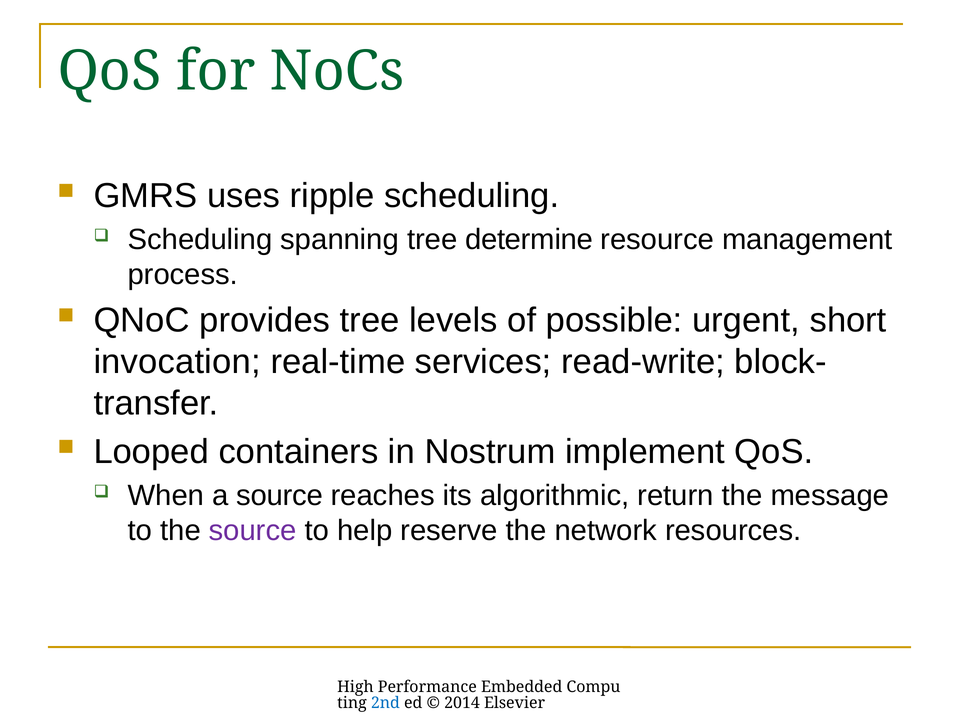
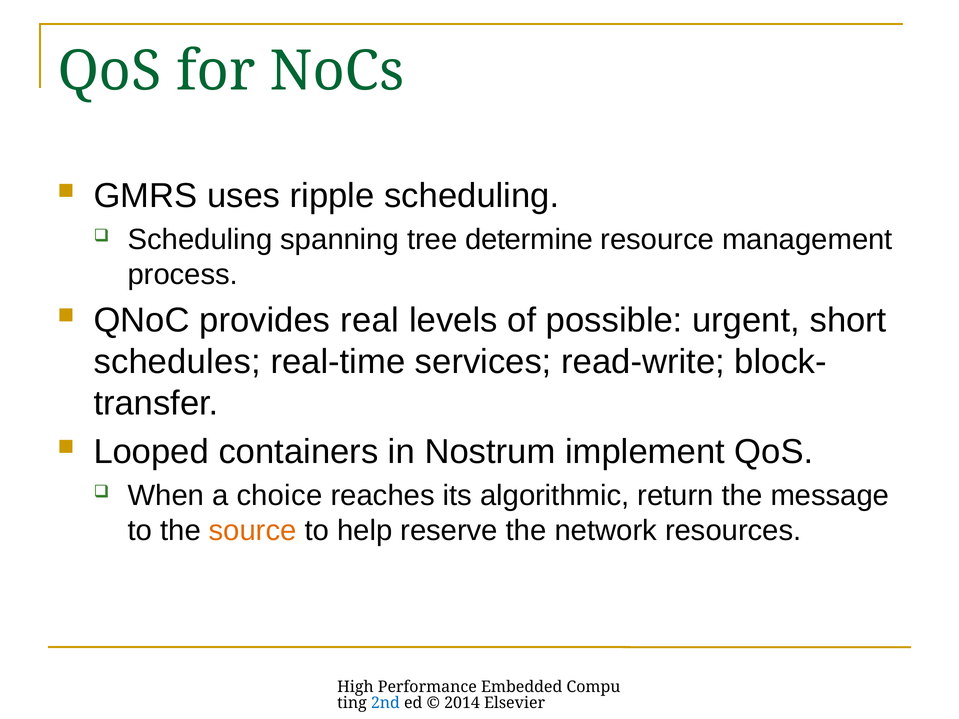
provides tree: tree -> real
invocation: invocation -> schedules
a source: source -> choice
source at (253, 531) colour: purple -> orange
